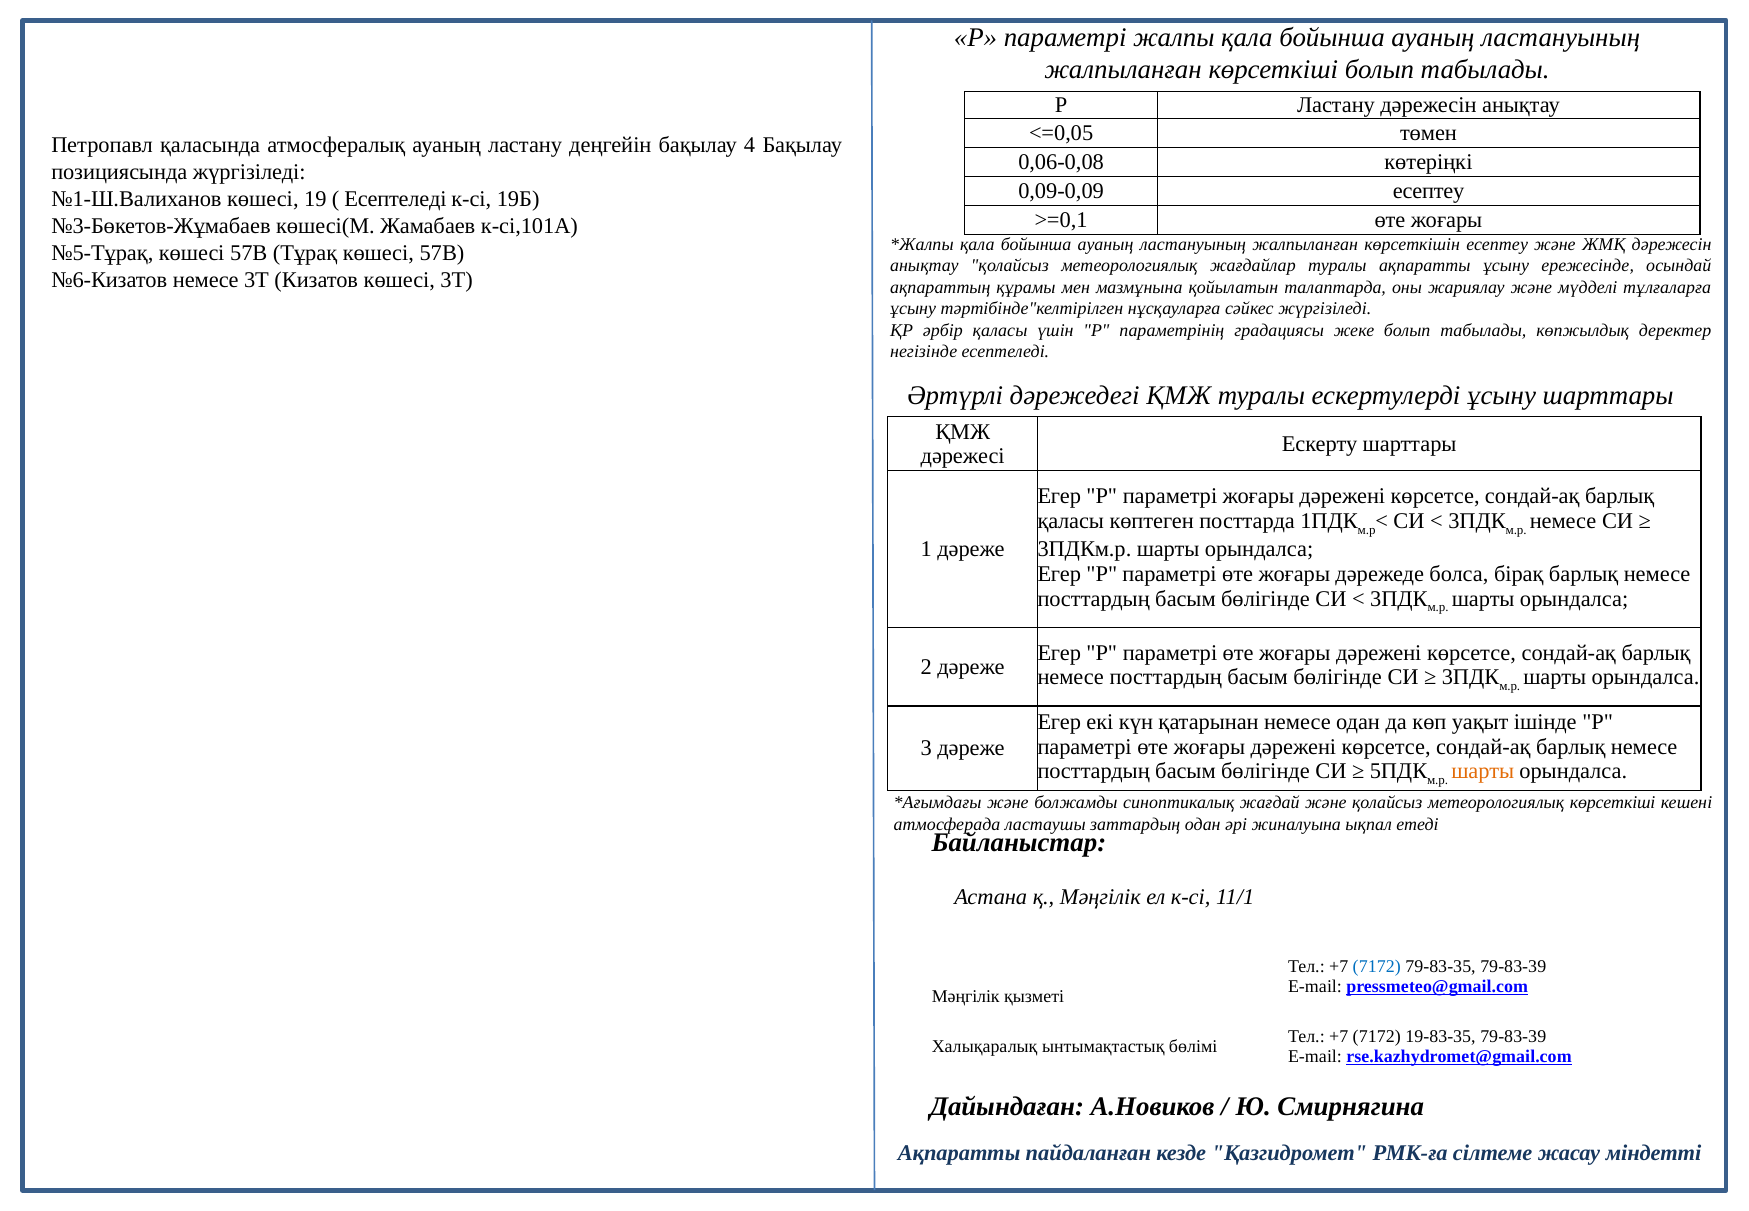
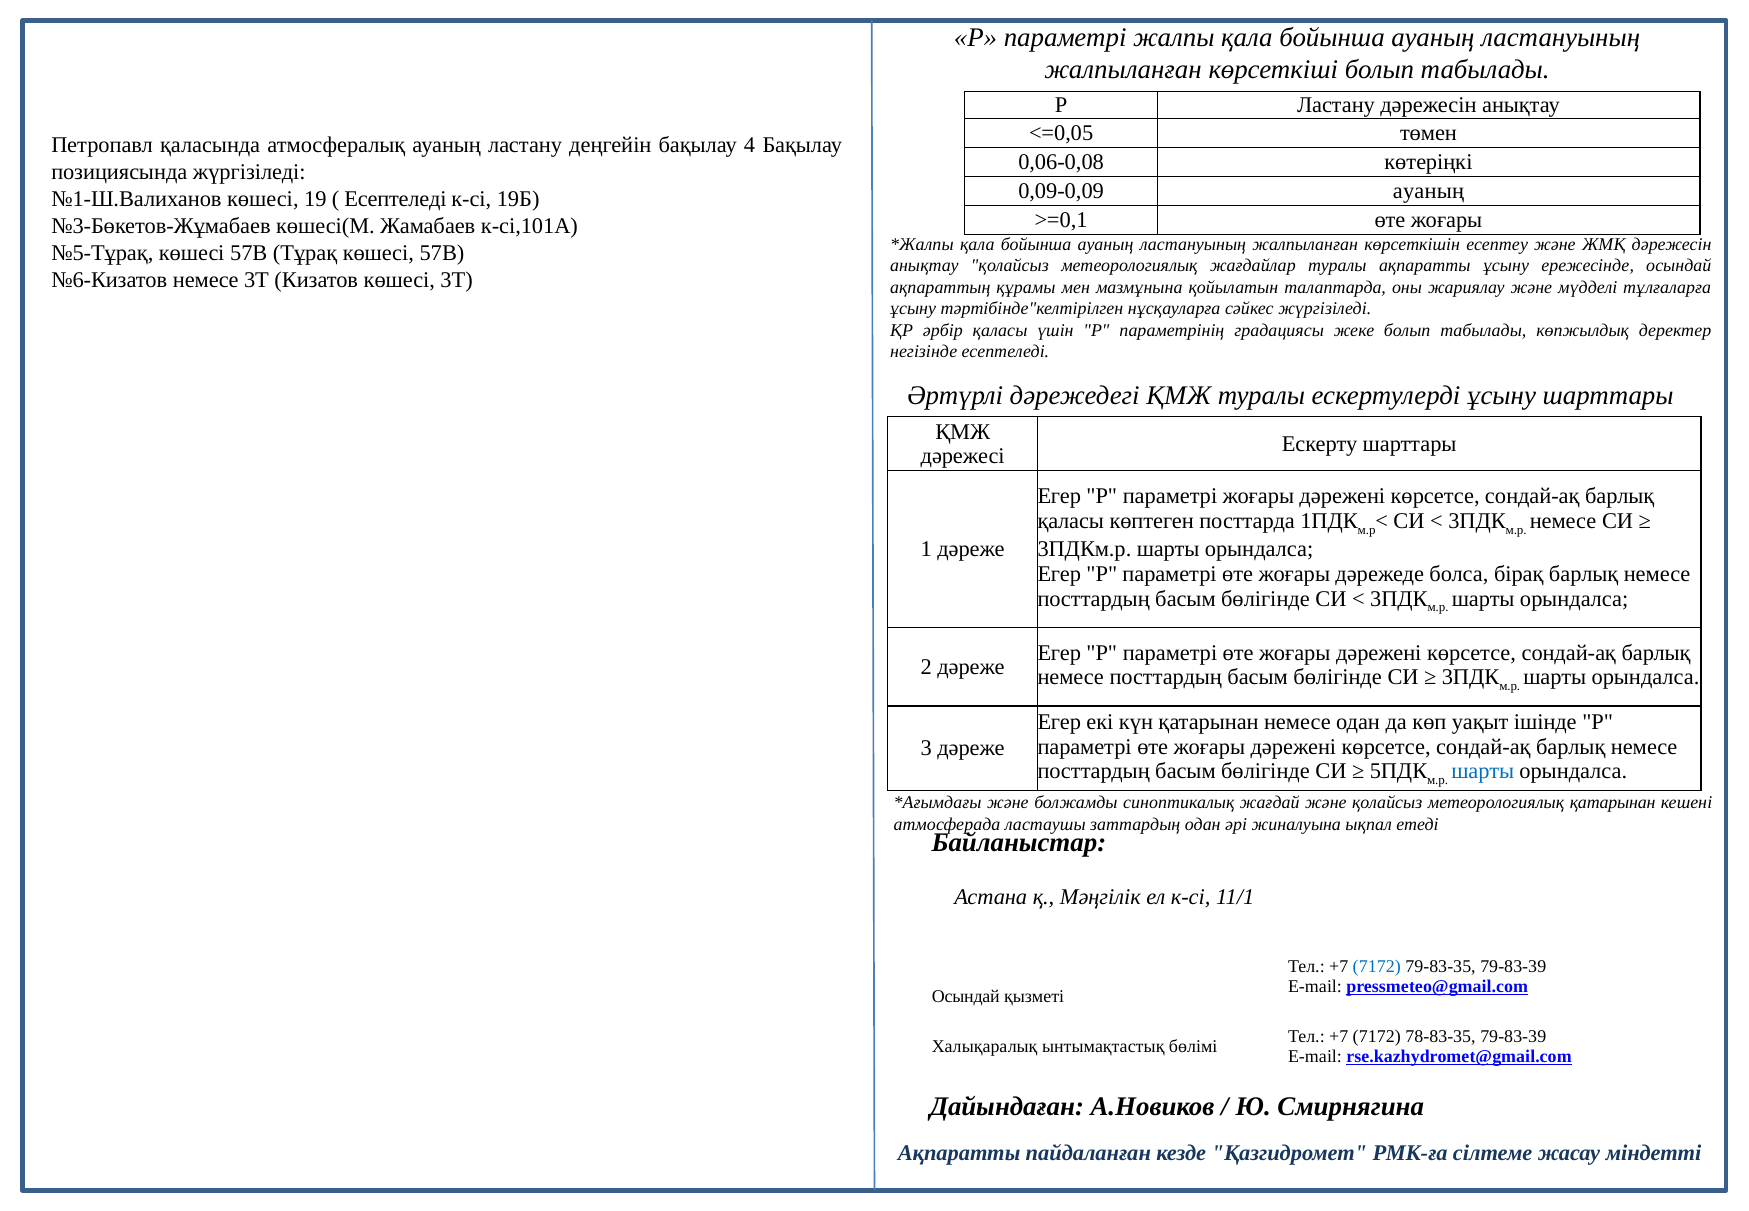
0,09-0,09 есептеу: есептеу -> ауаның
шарты at (1483, 771) colour: orange -> blue
метеорологиялық көрсеткіші: көрсеткіші -> қатарынан
Мәңгілік at (966, 997): Мәңгілік -> Осындай
19-83-35: 19-83-35 -> 78-83-35
